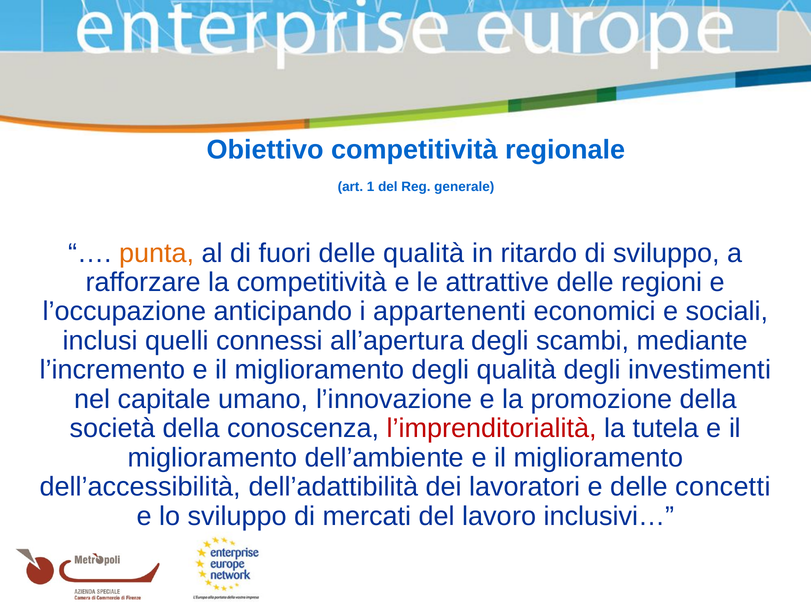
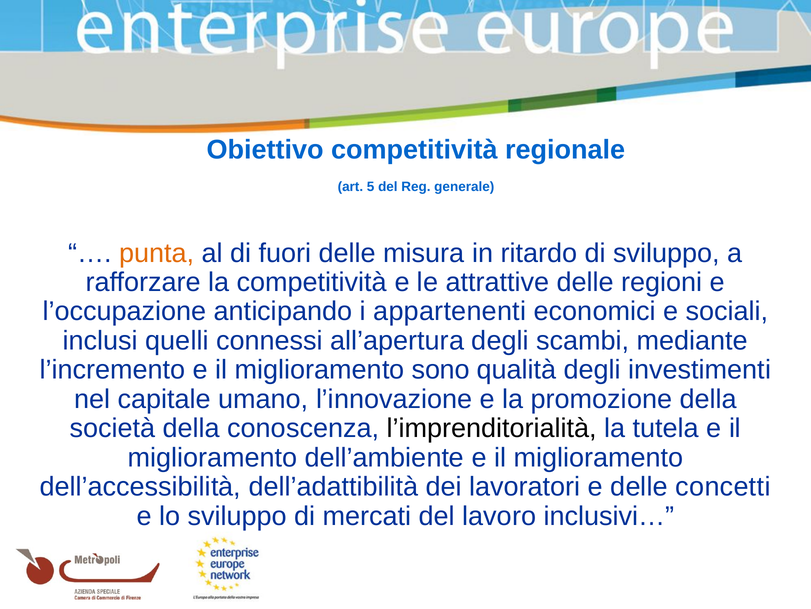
1: 1 -> 5
delle qualità: qualità -> misura
miglioramento degli: degli -> sono
l’imprenditorialità colour: red -> black
